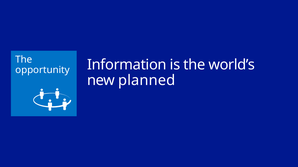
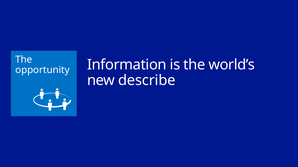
planned: planned -> describe
